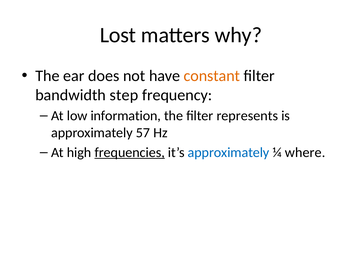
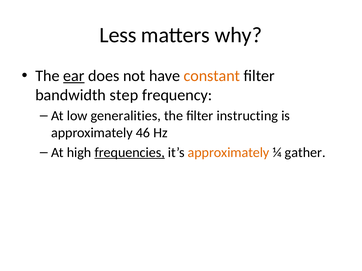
Lost: Lost -> Less
ear underline: none -> present
information: information -> generalities
represents: represents -> instructing
57: 57 -> 46
approximately at (229, 153) colour: blue -> orange
where: where -> gather
